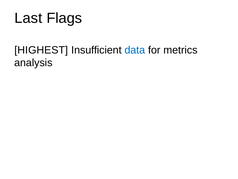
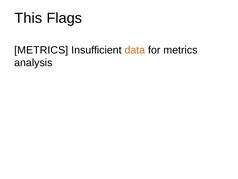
Last: Last -> This
HIGHEST at (41, 50): HIGHEST -> METRICS
data colour: blue -> orange
